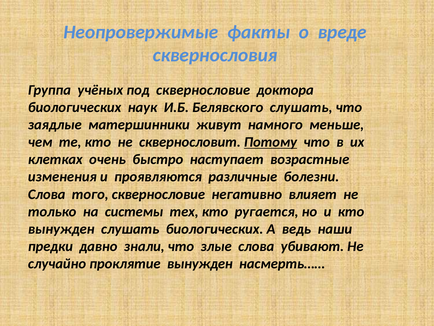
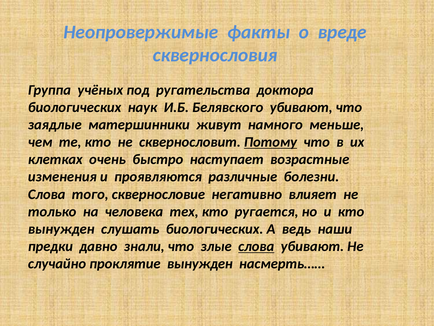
под сквернословие: сквернословие -> ругательства
Белявского слушать: слушать -> убивают
системы: системы -> человека
слова at (256, 246) underline: none -> present
